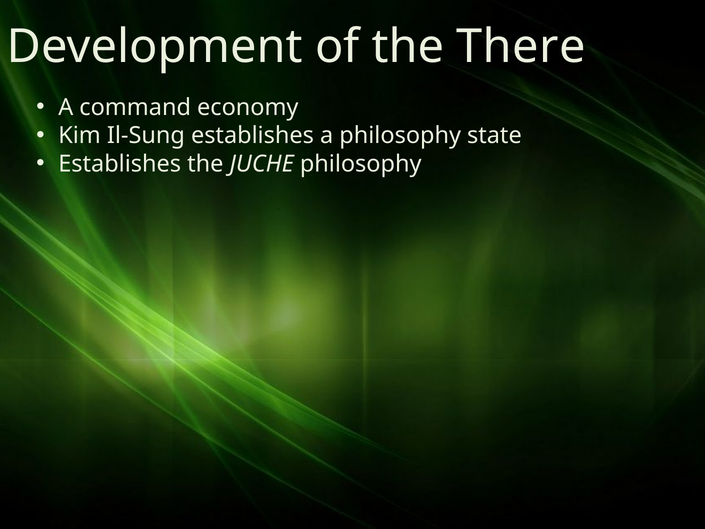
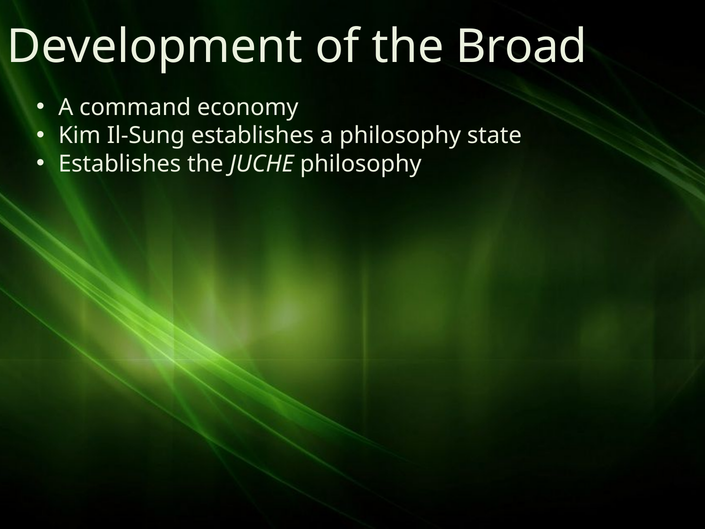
There: There -> Broad
